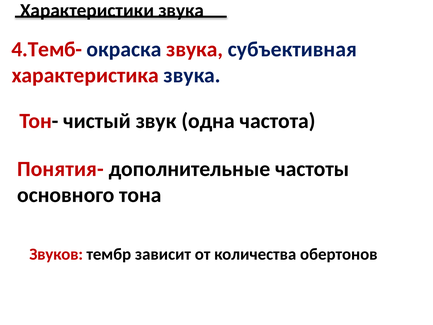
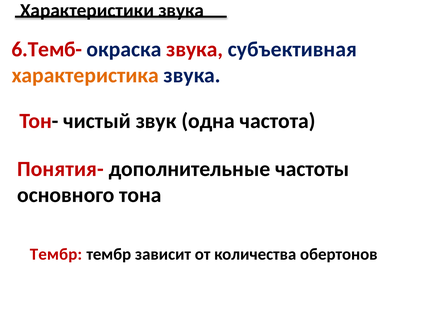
4.Темб-: 4.Темб- -> 6.Темб-
характеристика colour: red -> orange
Звуков at (56, 254): Звуков -> Тембр
